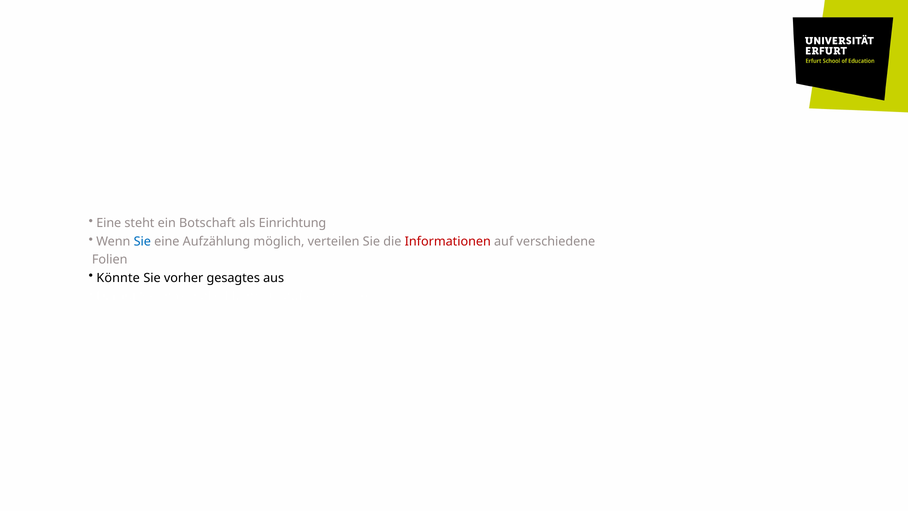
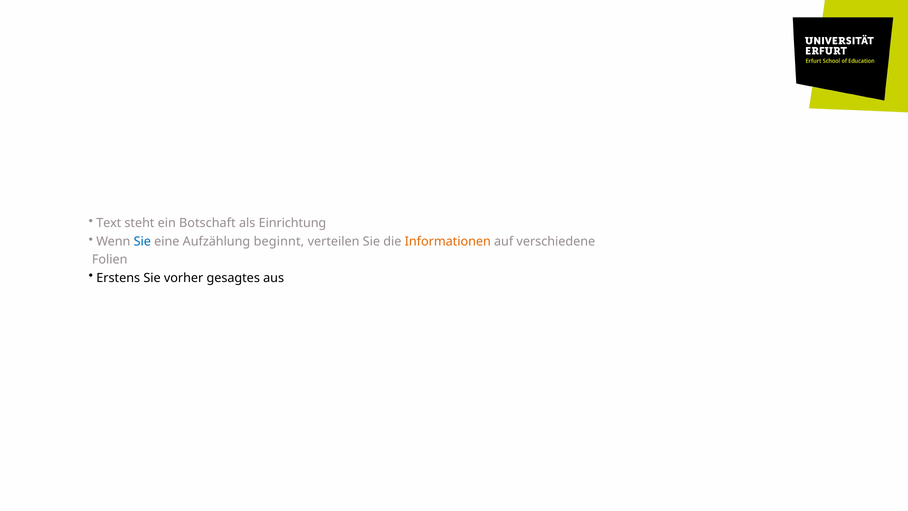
Eine at (109, 223): Eine -> Text
möglich: möglich -> beginnt
Informationen colour: red -> orange
Könnte: Könnte -> Erstens
